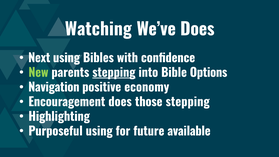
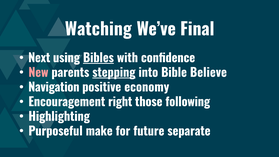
We’ve Does: Does -> Final
Bibles underline: none -> present
New colour: light green -> pink
Options: Options -> Believe
Encouragement does: does -> right
those stepping: stepping -> following
Purposeful using: using -> make
available: available -> separate
